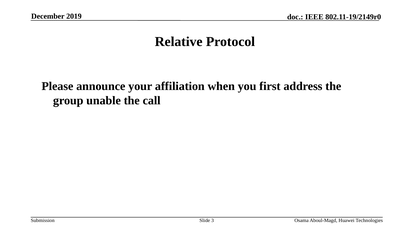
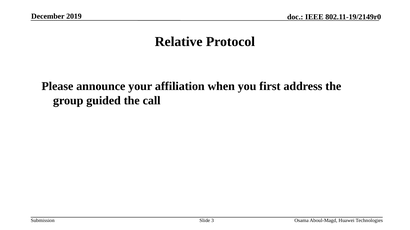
unable: unable -> guided
